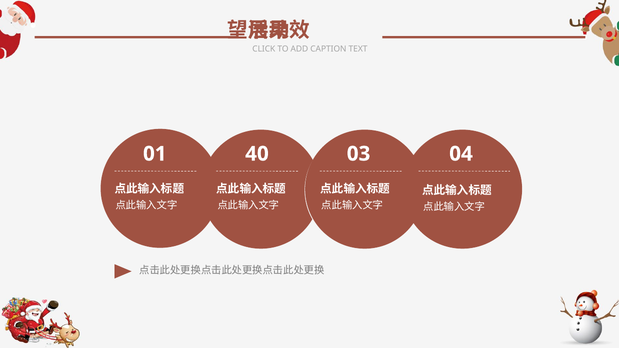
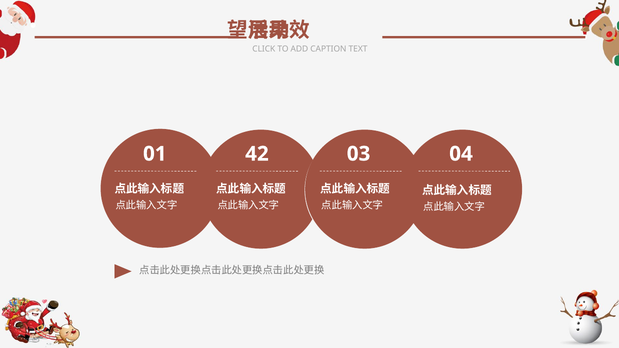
40: 40 -> 42
